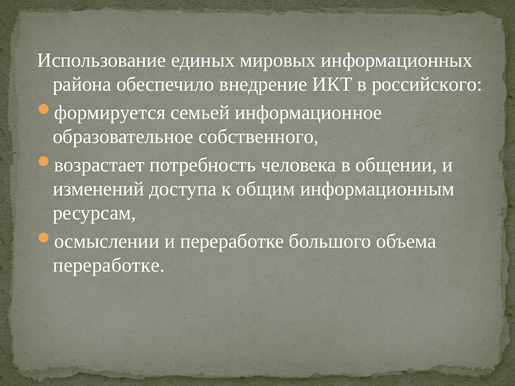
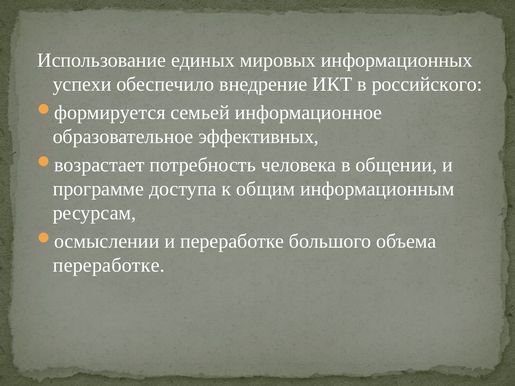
района: района -> успехи
собственного: собственного -> эффективных
изменений: изменений -> программе
